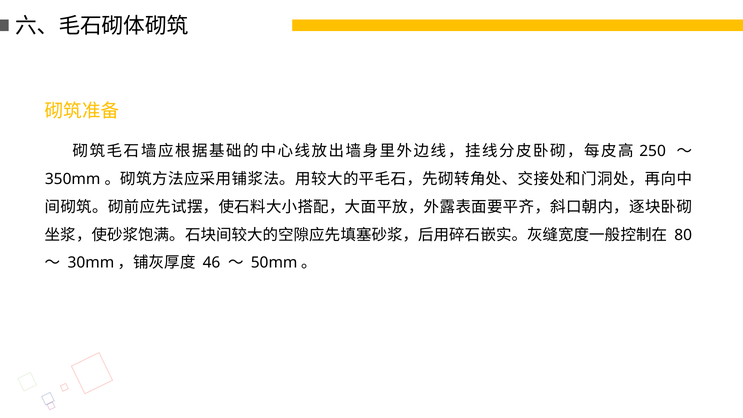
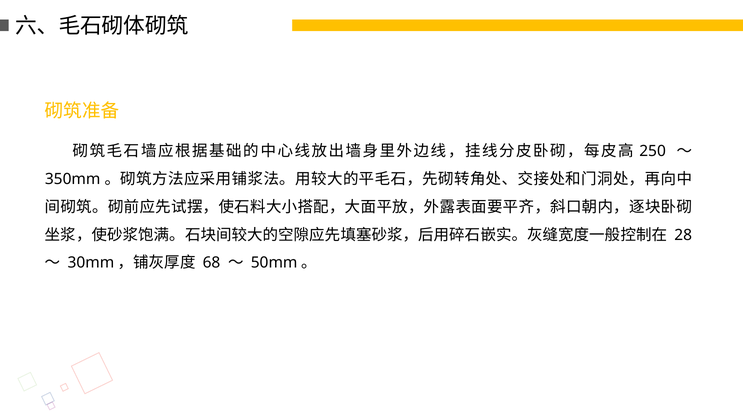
80: 80 -> 28
46: 46 -> 68
